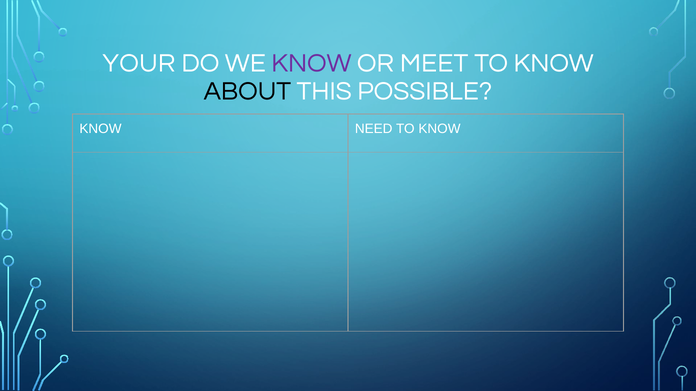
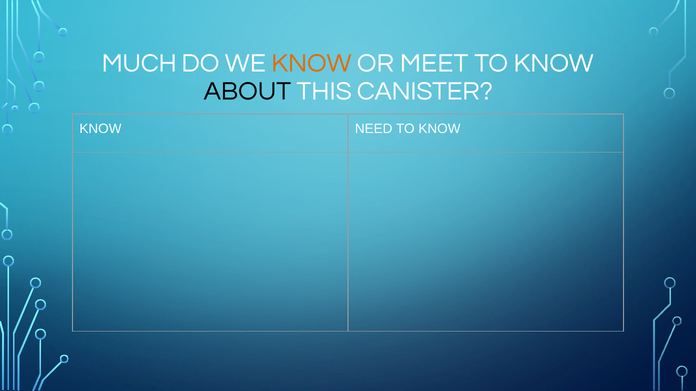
YOUR: YOUR -> MUCH
KNOW at (311, 63) colour: purple -> orange
POSSIBLE: POSSIBLE -> CANISTER
